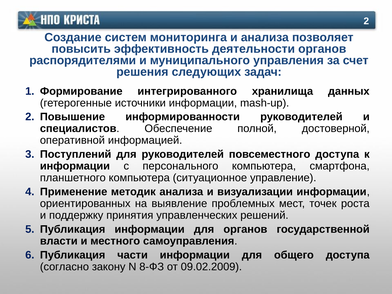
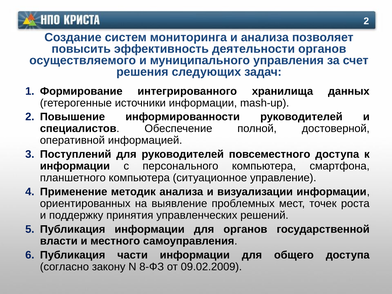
распорядителями: распорядителями -> осуществляемого
